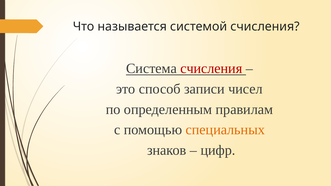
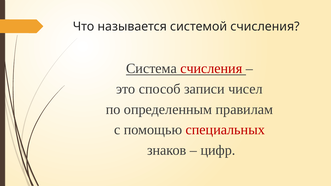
специальных colour: orange -> red
